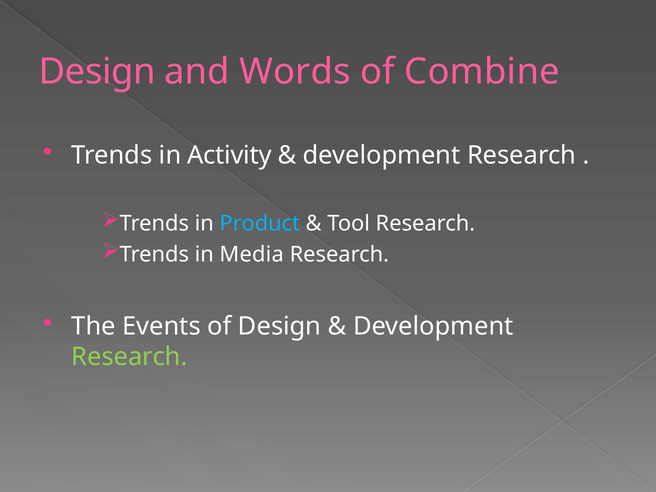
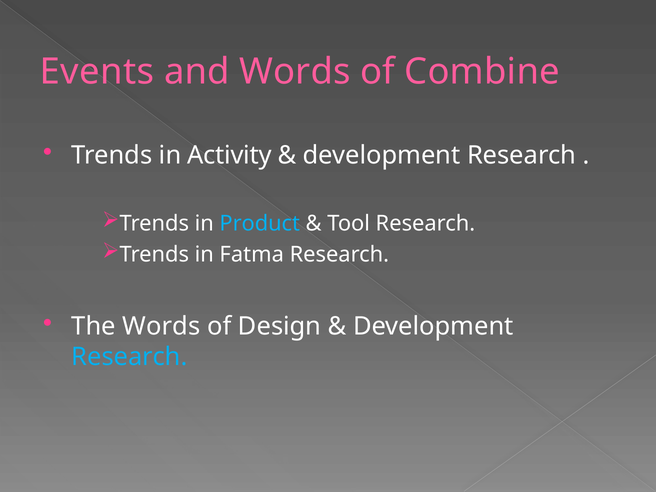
Design at (97, 72): Design -> Events
Media: Media -> Fatma
The Events: Events -> Words
Research at (129, 357) colour: light green -> light blue
